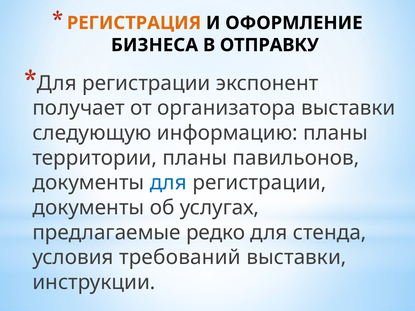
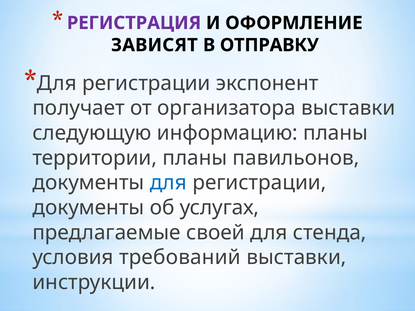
РЕГИСТРАЦИЯ colour: orange -> purple
БИЗНЕСА: БИЗНЕСА -> ЗАВИСЯТ
редко: редко -> своей
